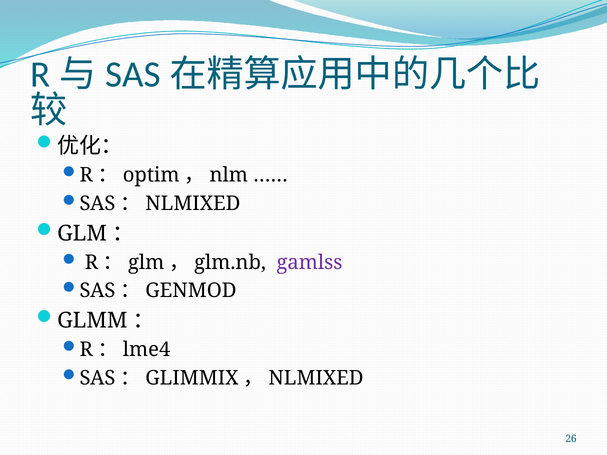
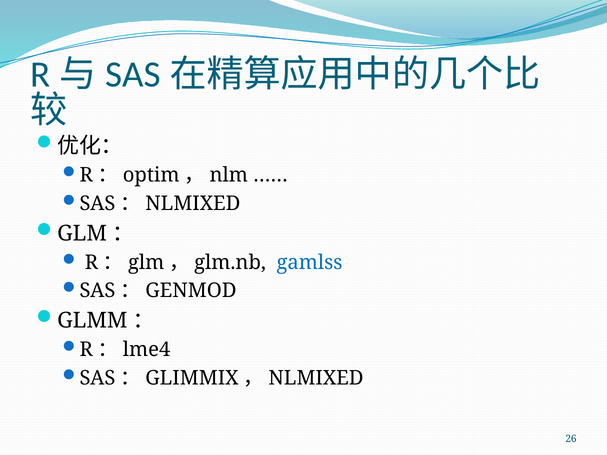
gamlss colour: purple -> blue
